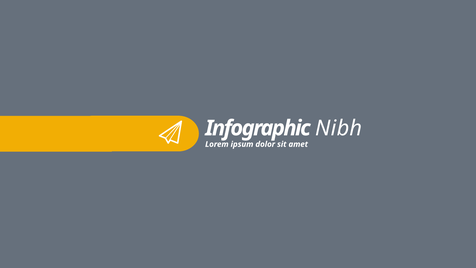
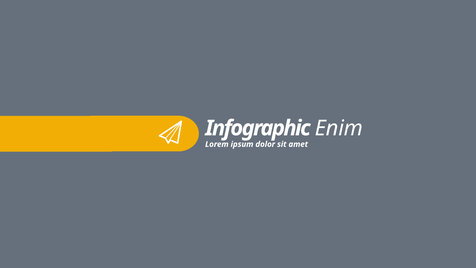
Nibh: Nibh -> Enim
